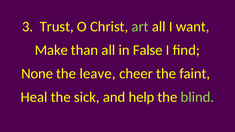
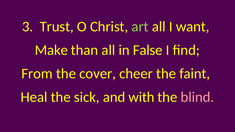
None: None -> From
leave: leave -> cover
help: help -> with
blind colour: light green -> pink
